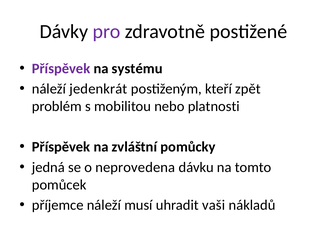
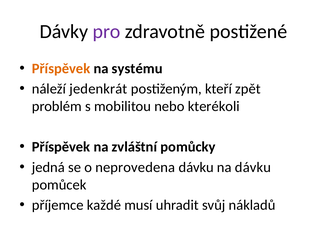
Příspěvek at (61, 69) colour: purple -> orange
platnosti: platnosti -> kterékoli
na tomto: tomto -> dávku
příjemce náleží: náleží -> každé
vaši: vaši -> svůj
